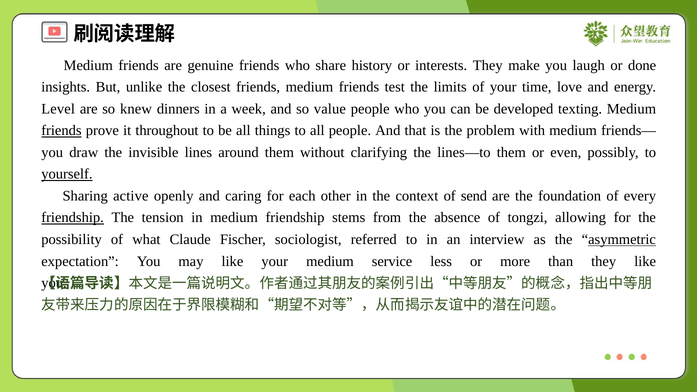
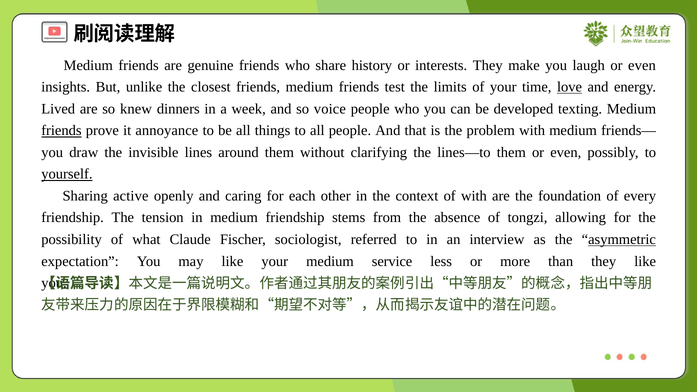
laugh or done: done -> even
love underline: none -> present
Level: Level -> Lived
value: value -> voice
throughout: throughout -> annoyance
of send: send -> with
friendship at (73, 218) underline: present -> none
